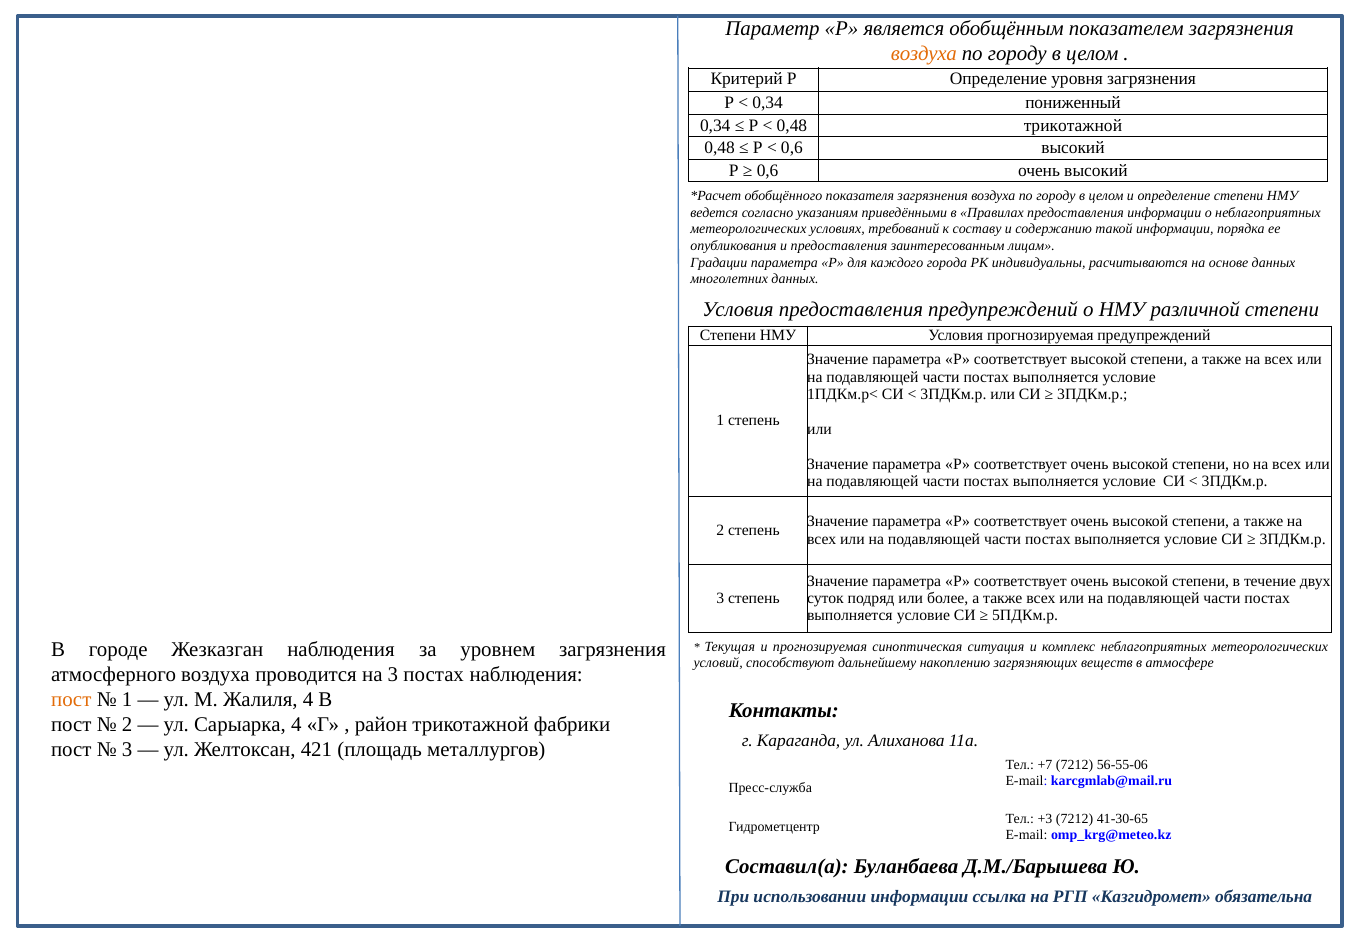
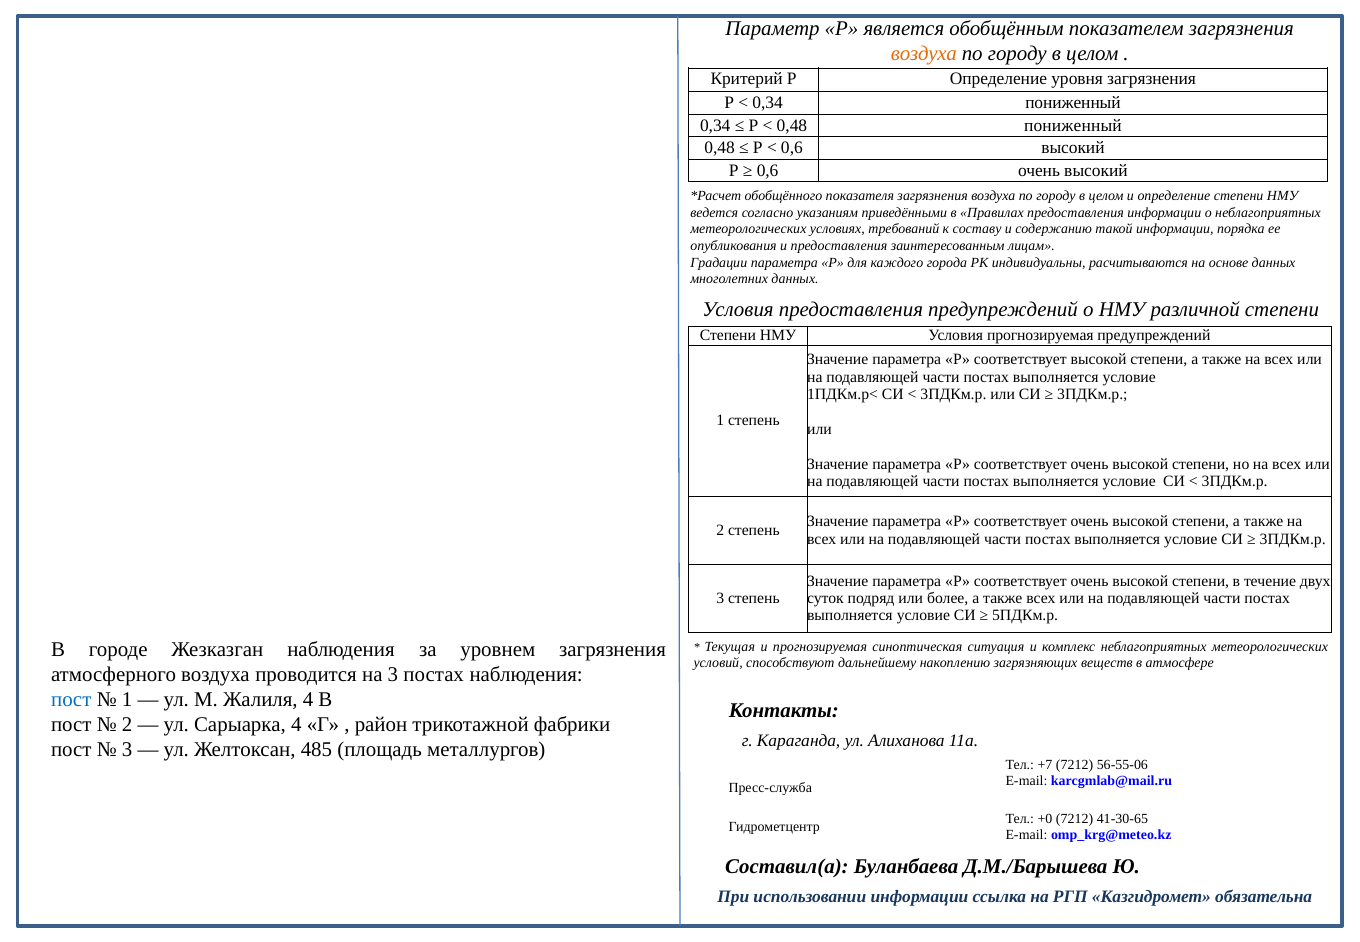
0,48 трикотажной: трикотажной -> пониженный
пост at (71, 699) colour: orange -> blue
421: 421 -> 485
+3: +3 -> +0
